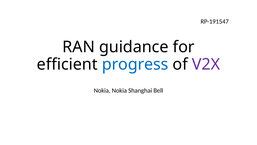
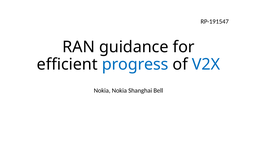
V2X colour: purple -> blue
